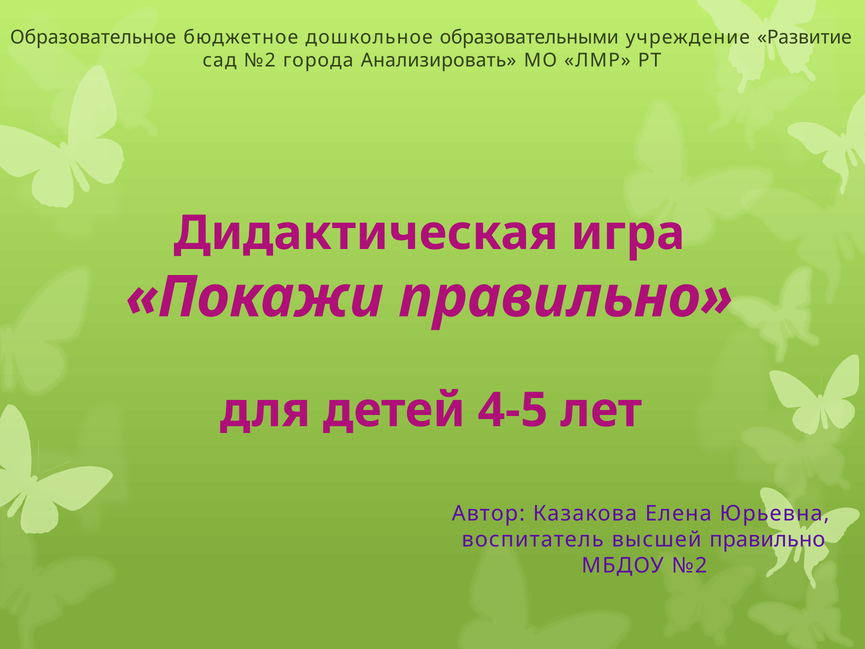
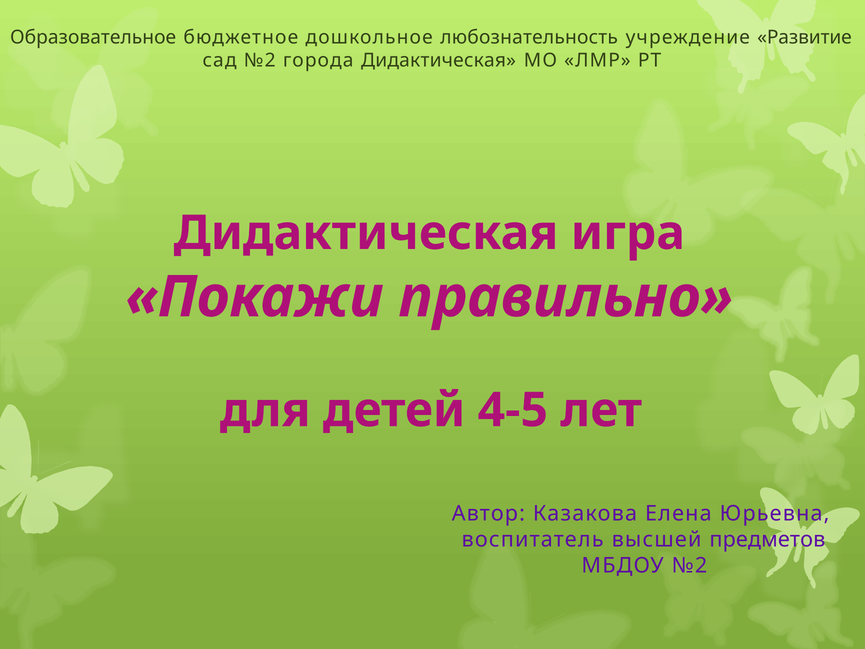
образовательными: образовательными -> любознательность
города Анализировать: Анализировать -> Дидактическая
высшей правильно: правильно -> предметов
